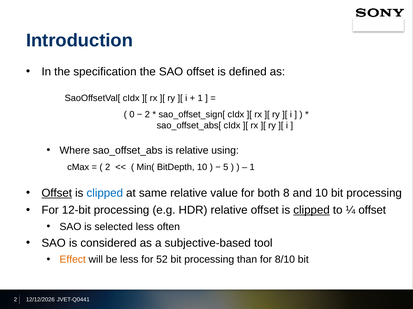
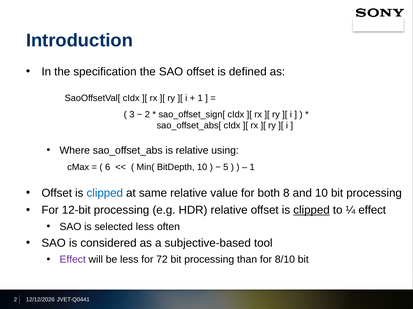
0: 0 -> 3
2 at (108, 168): 2 -> 6
Offset at (57, 194) underline: present -> none
¼ offset: offset -> effect
Effect at (73, 260) colour: orange -> purple
52: 52 -> 72
